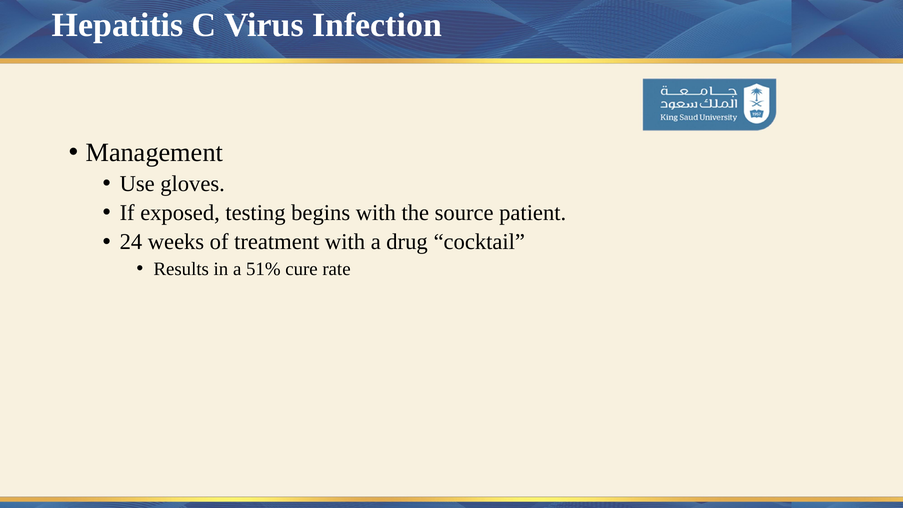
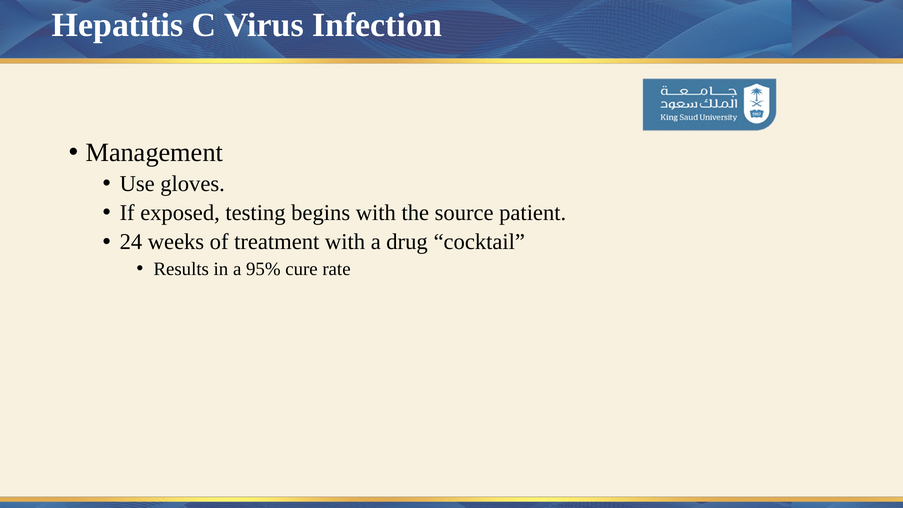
51%: 51% -> 95%
